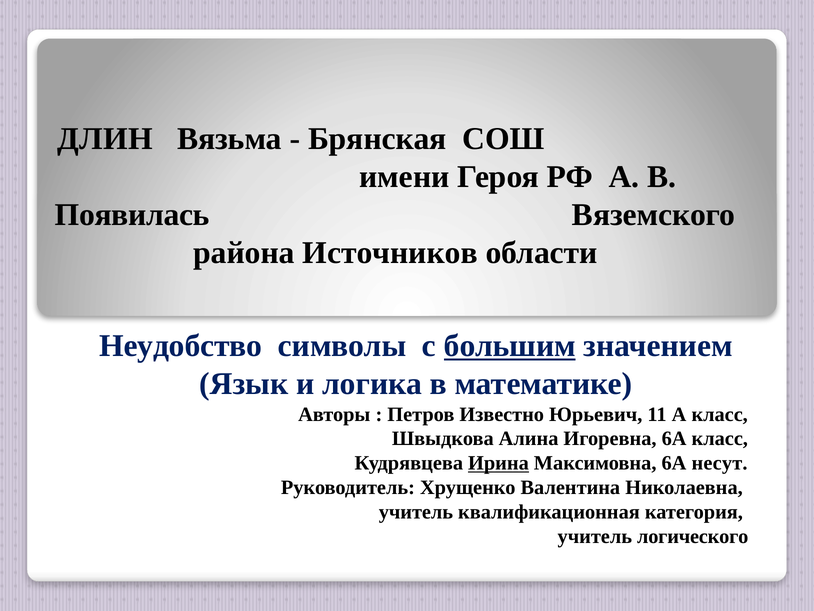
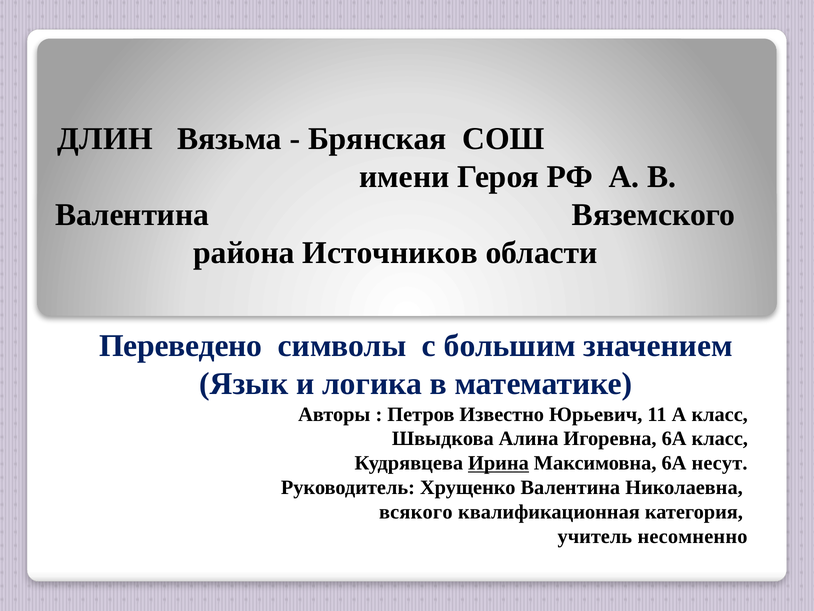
Появилась at (132, 215): Появилась -> Валентина
Неудобство: Неудобство -> Переведено
большим underline: present -> none
учитель at (416, 512): учитель -> всякого
логического: логического -> несомненно
